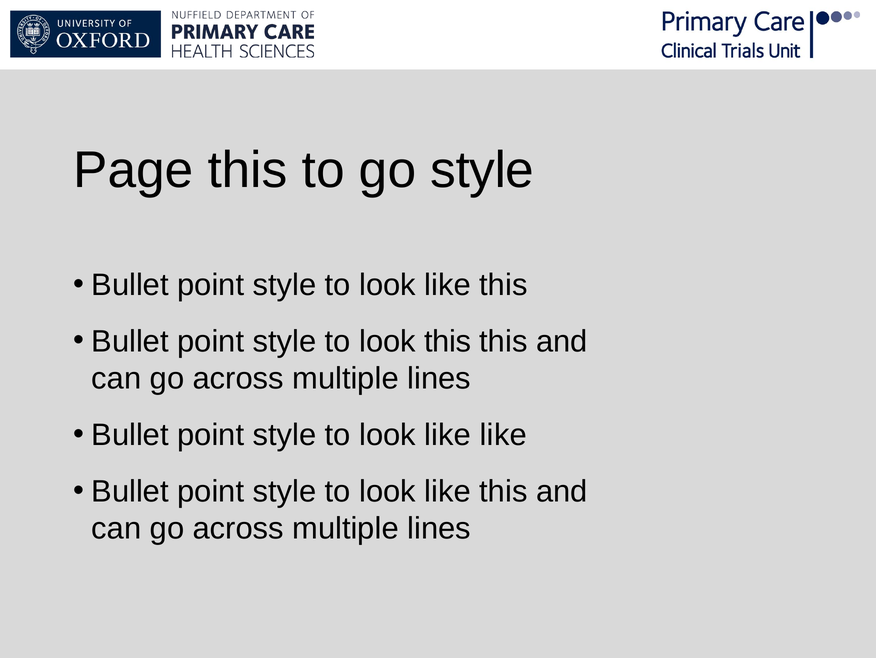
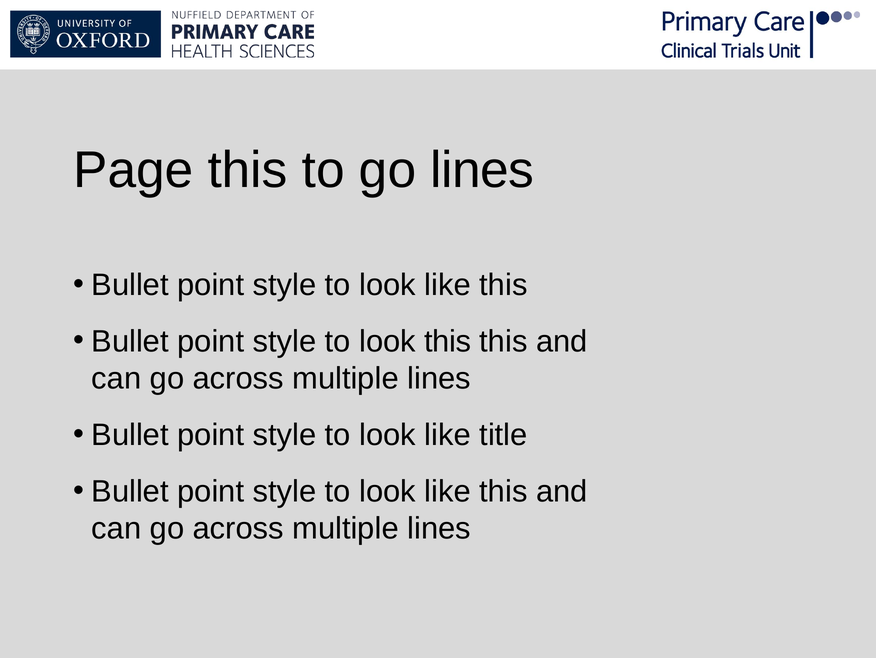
go style: style -> lines
like like: like -> title
